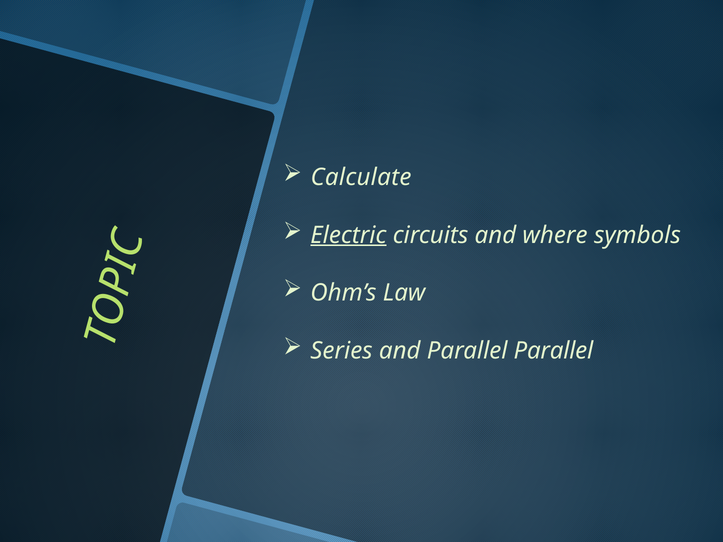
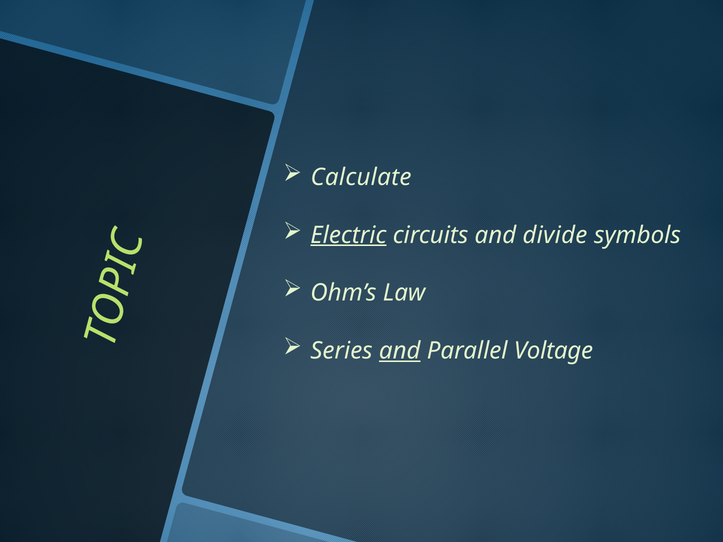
where: where -> divide
and at (400, 351) underline: none -> present
Parallel Parallel: Parallel -> Voltage
